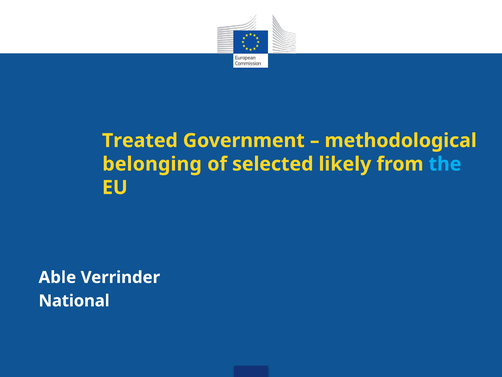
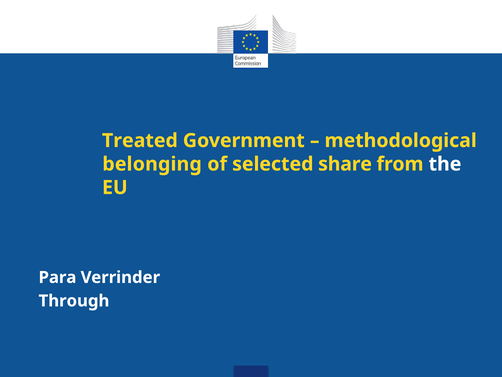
likely: likely -> share
the colour: light blue -> white
Able: Able -> Para
National: National -> Through
